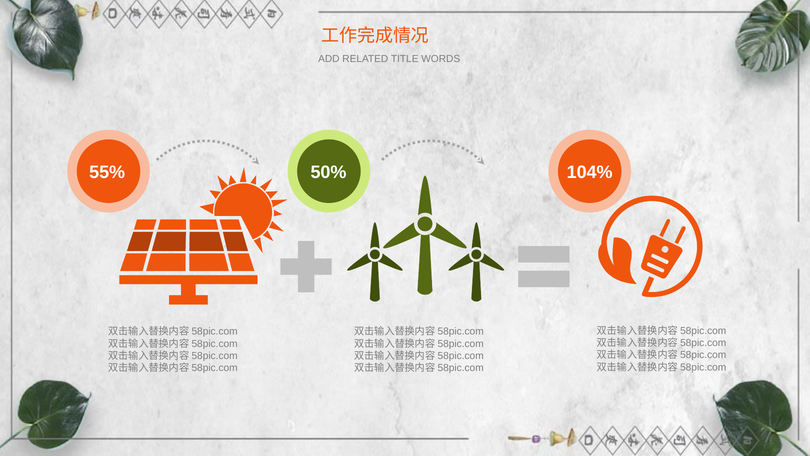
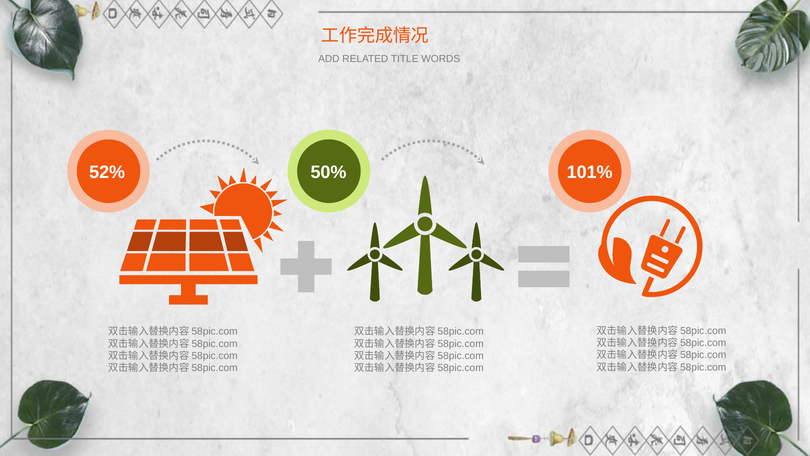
55%: 55% -> 52%
104%: 104% -> 101%
